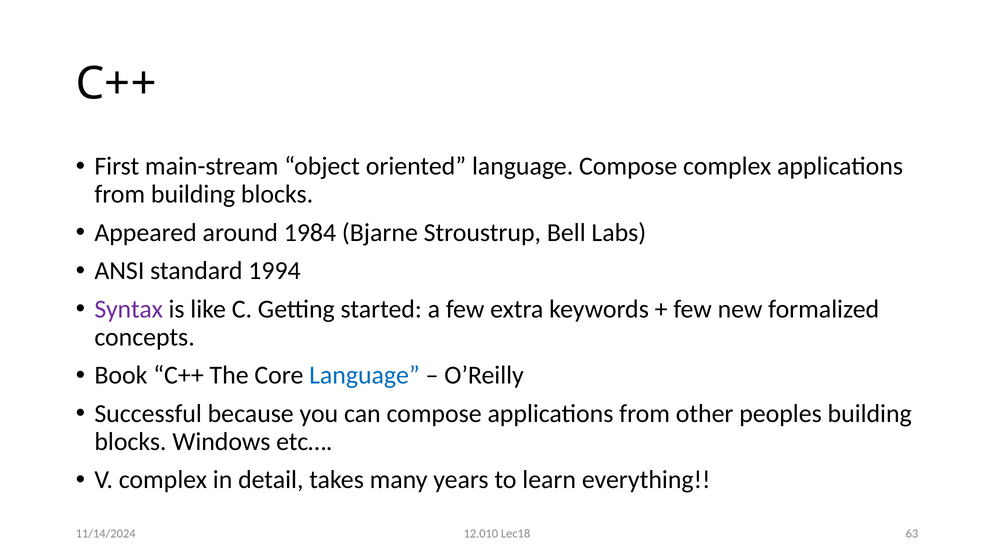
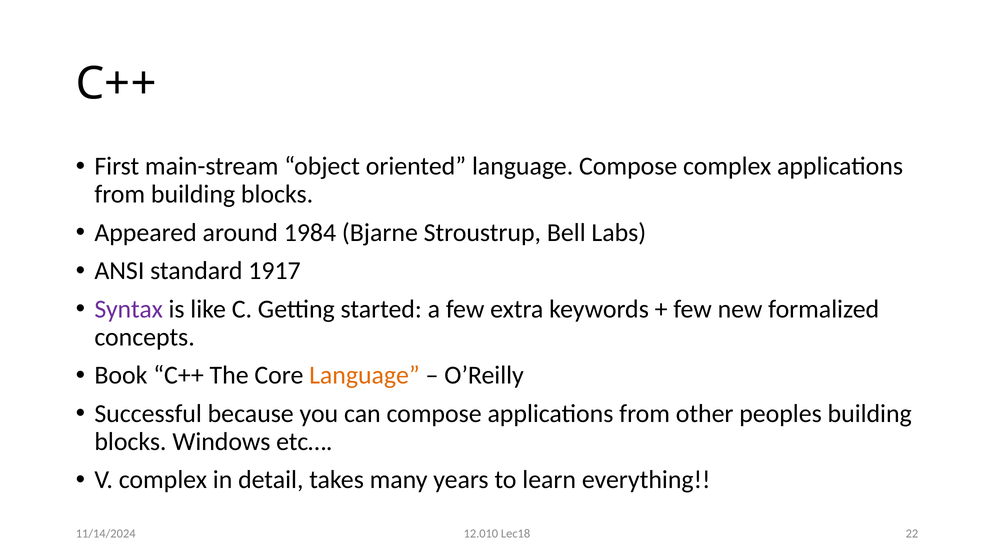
1994: 1994 -> 1917
Language at (364, 375) colour: blue -> orange
63: 63 -> 22
